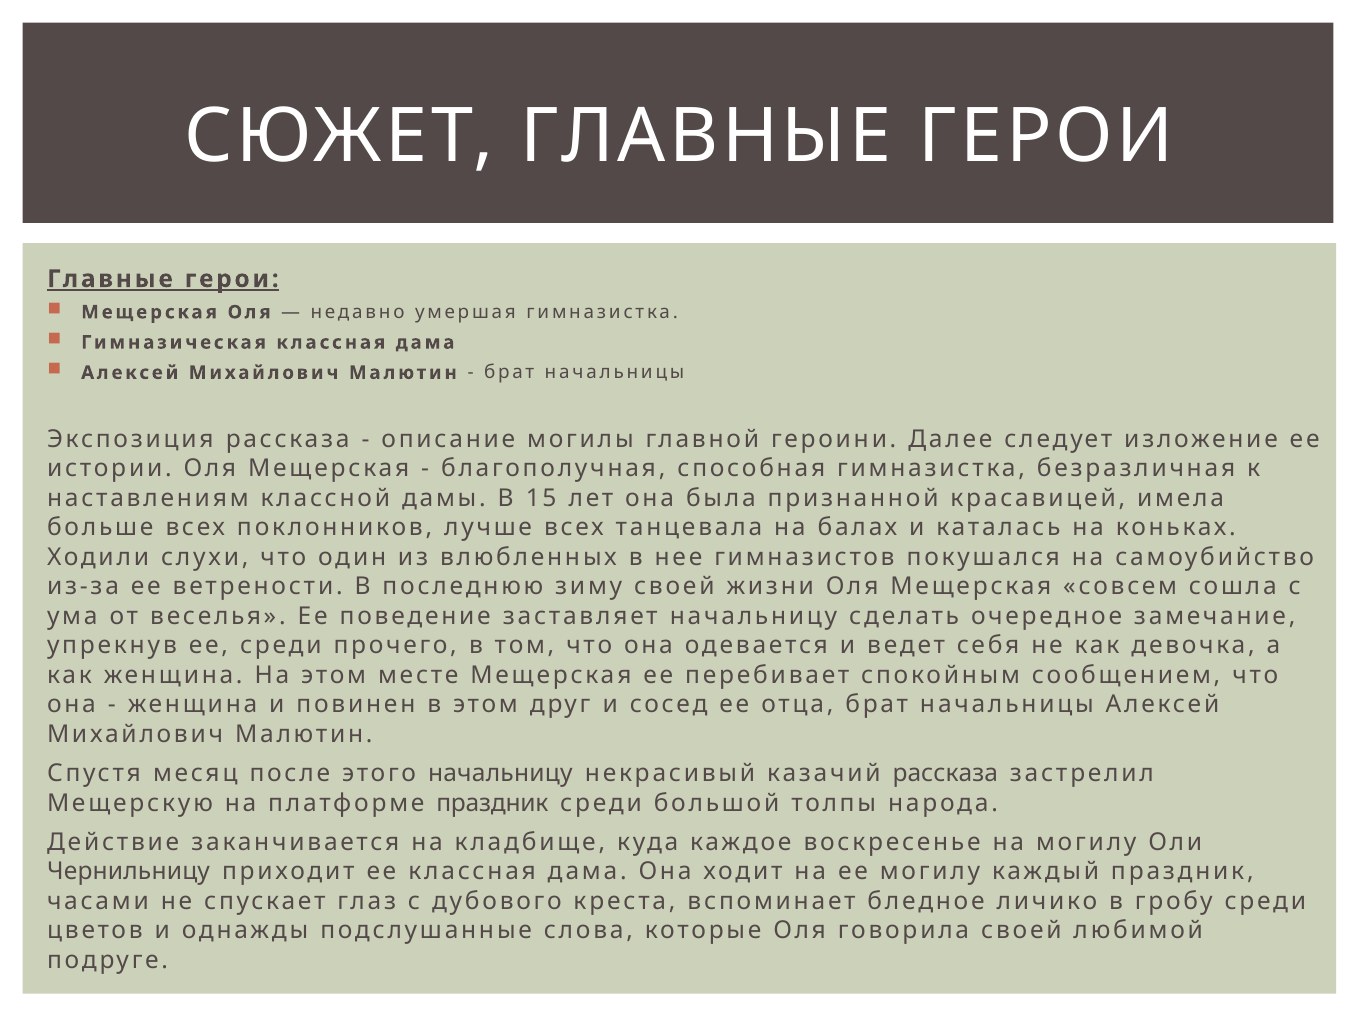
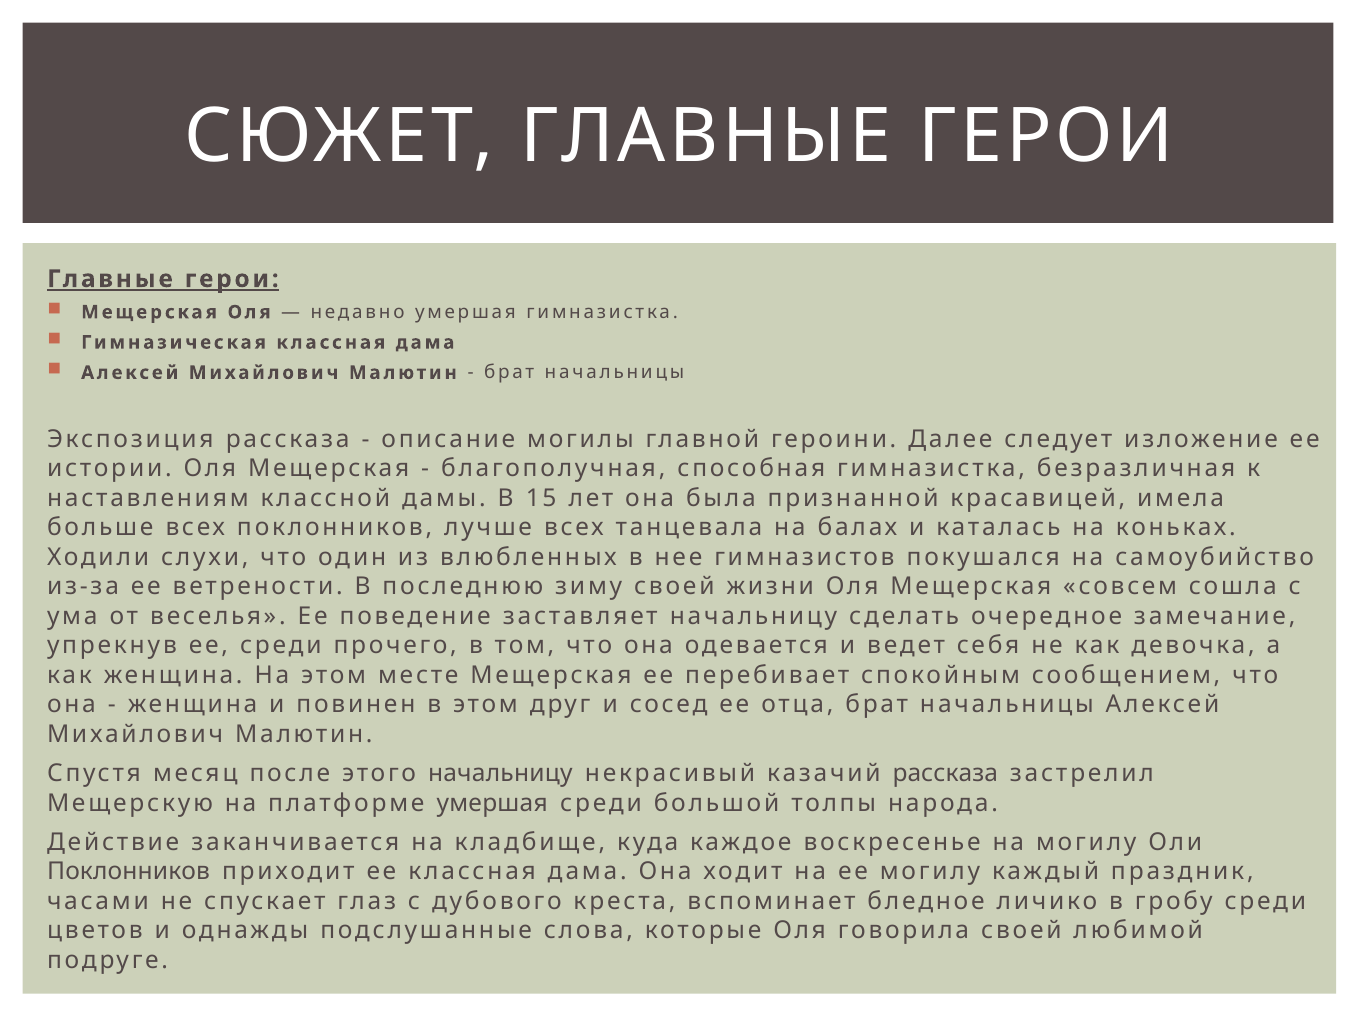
платформе праздник: праздник -> умершая
Чернильницу at (129, 872): Чернильницу -> Поклонников
